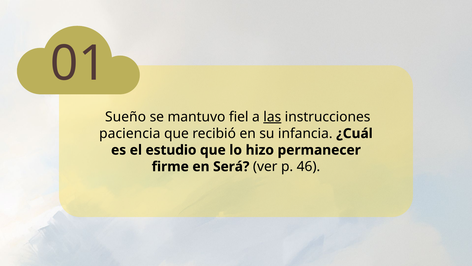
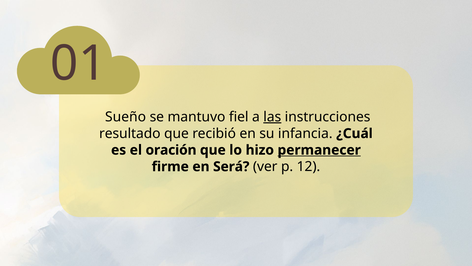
paciencia: paciencia -> resultado
estudio: estudio -> oración
permanecer underline: none -> present
46: 46 -> 12
